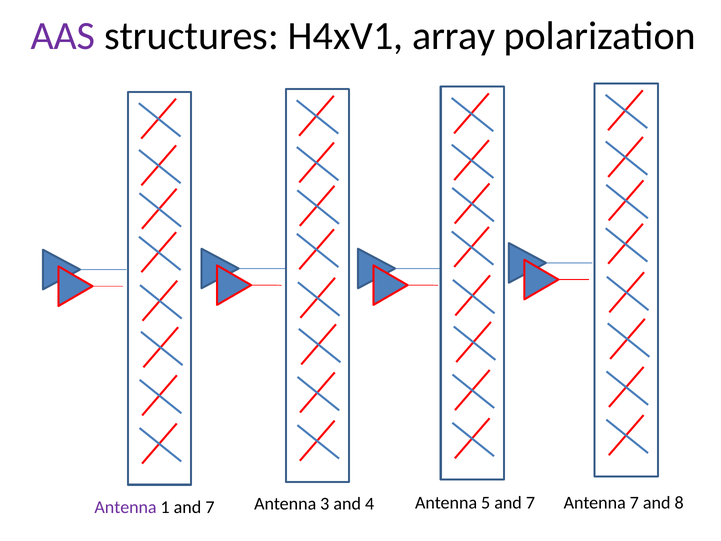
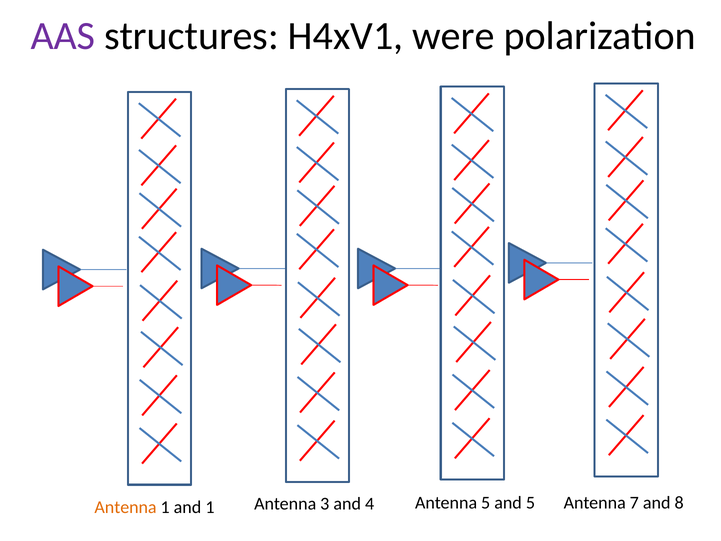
array: array -> were
Antenna at (126, 507) colour: purple -> orange
1 and 7: 7 -> 1
5 and 7: 7 -> 5
